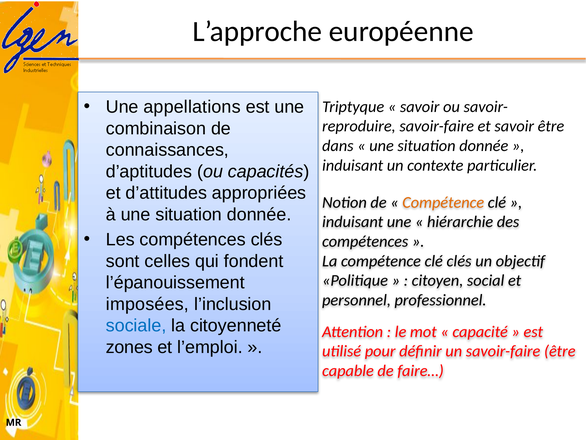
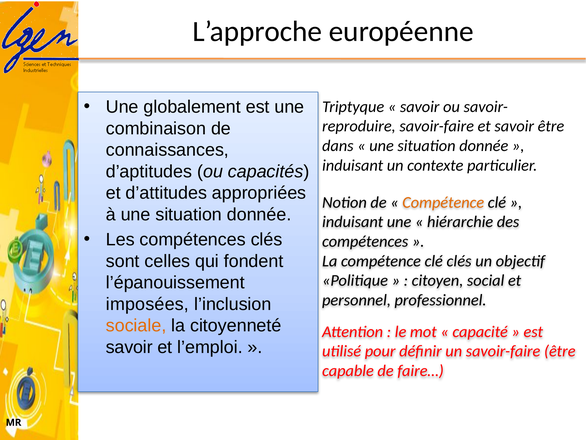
appellations: appellations -> globalement
sociale colour: blue -> orange
zones at (129, 347): zones -> savoir
